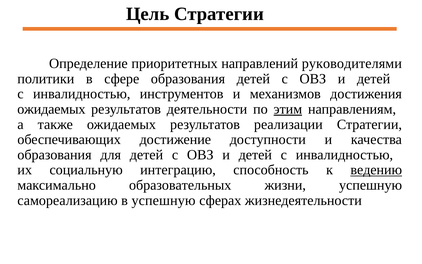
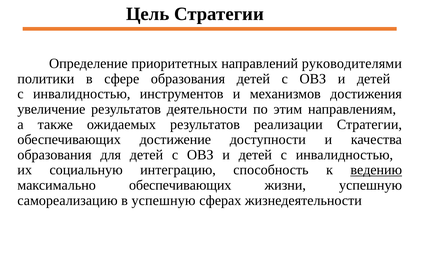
ожидаемых at (51, 109): ожидаемых -> увеличение
этим underline: present -> none
максимально образовательных: образовательных -> обеспечивающих
